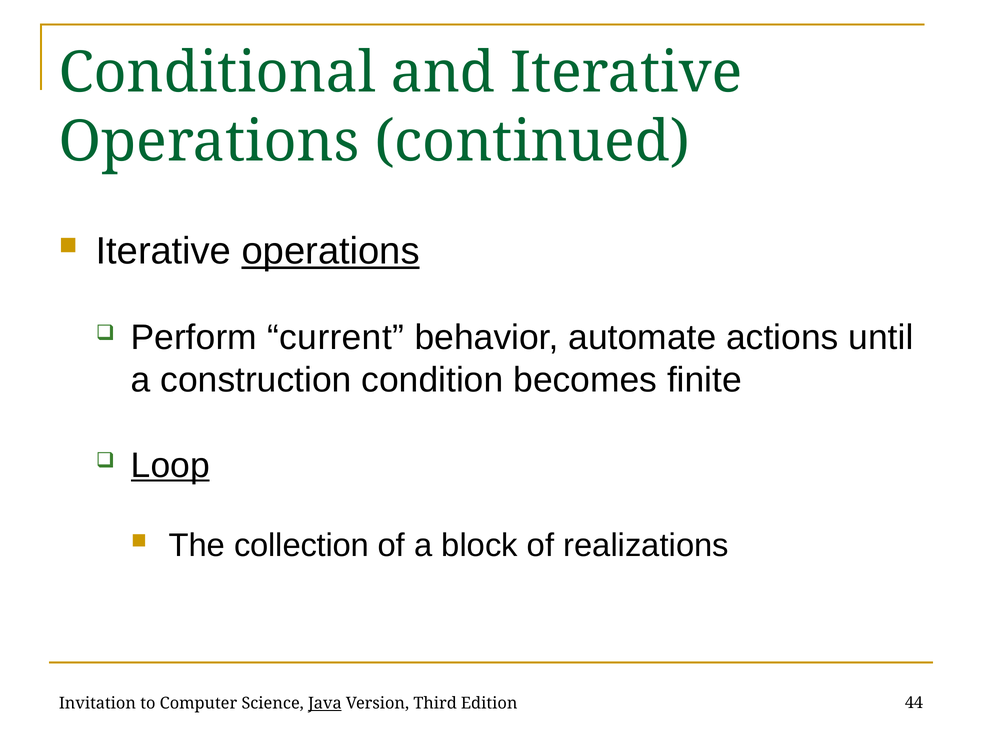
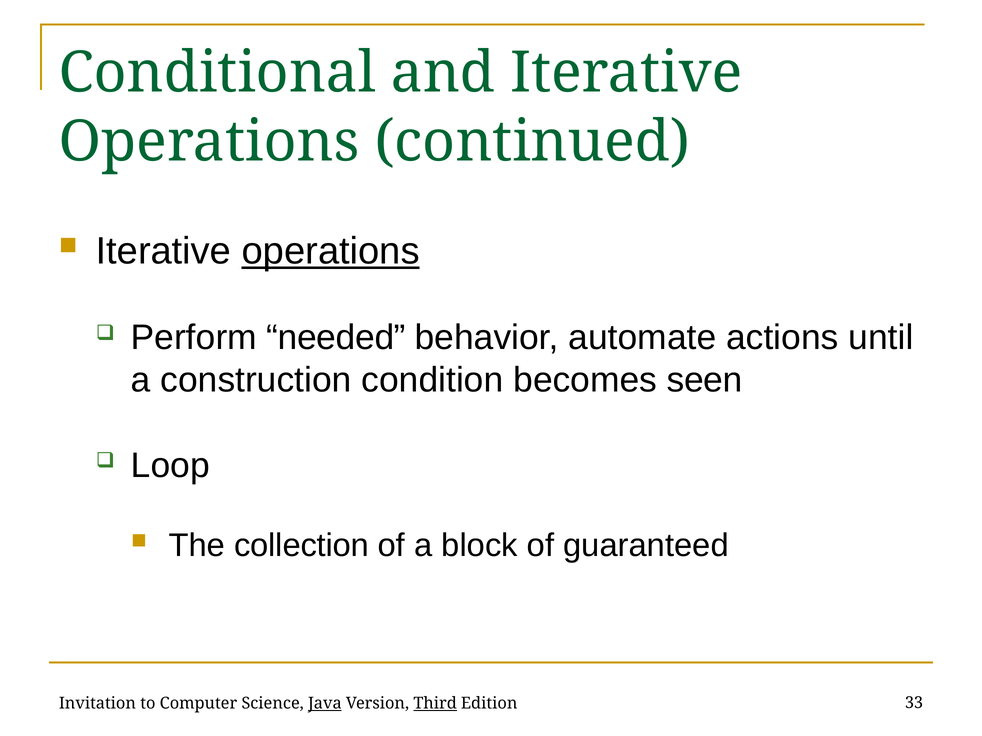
current: current -> needed
finite: finite -> seen
Loop underline: present -> none
realizations: realizations -> guaranteed
Third underline: none -> present
44: 44 -> 33
